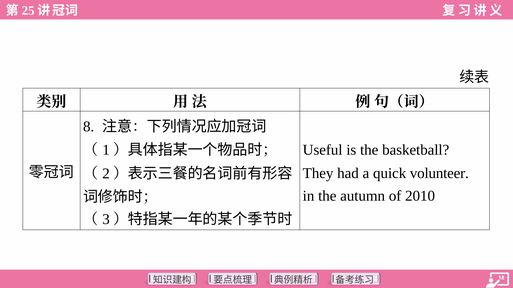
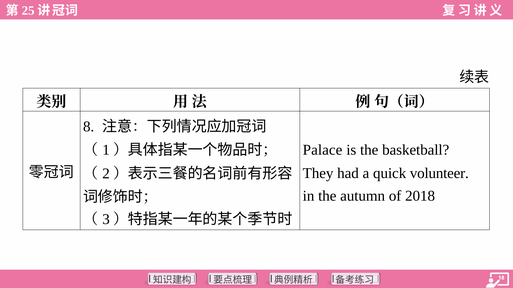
Useful: Useful -> Palace
2010: 2010 -> 2018
